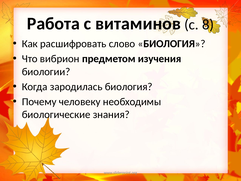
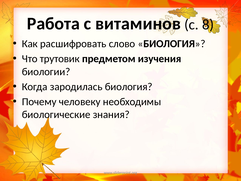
вибрион: вибрион -> трутовик
